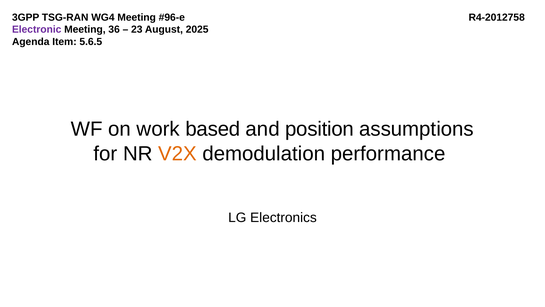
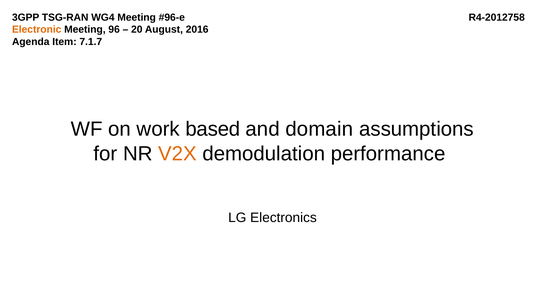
Electronic colour: purple -> orange
36: 36 -> 96
23: 23 -> 20
2025: 2025 -> 2016
5.6.5: 5.6.5 -> 7.1.7
position: position -> domain
